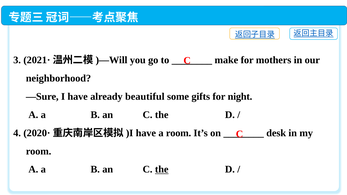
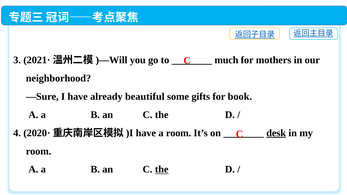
make: make -> much
night: night -> book
desk underline: none -> present
